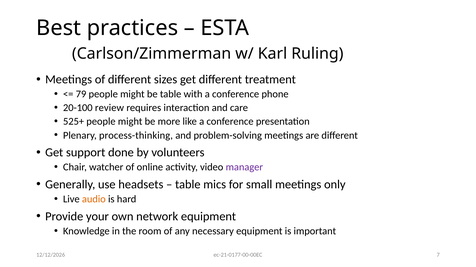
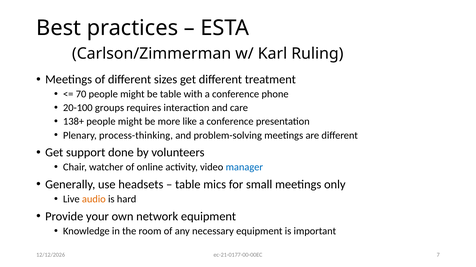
79: 79 -> 70
review: review -> groups
525+: 525+ -> 138+
manager colour: purple -> blue
